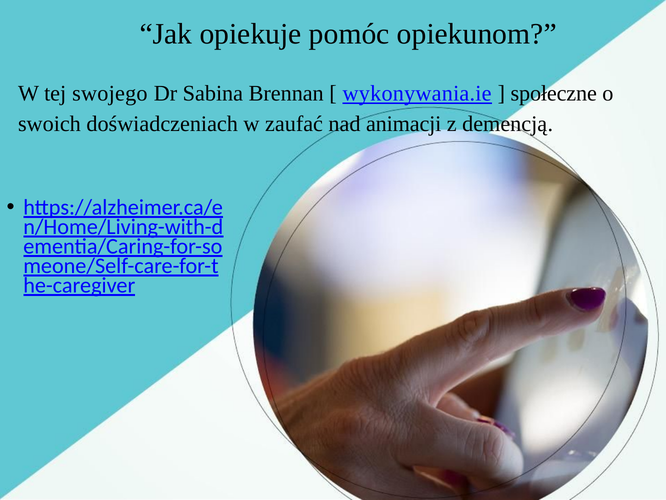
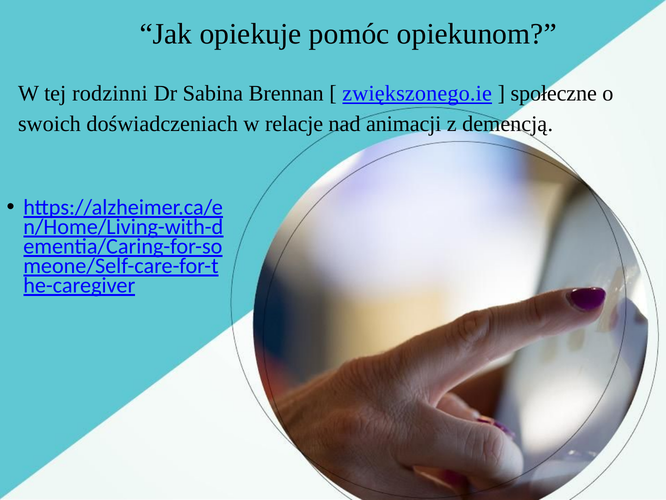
swojego: swojego -> rodzinni
wykonywania.ie: wykonywania.ie -> zwiększonego.ie
zaufać: zaufać -> relacje
